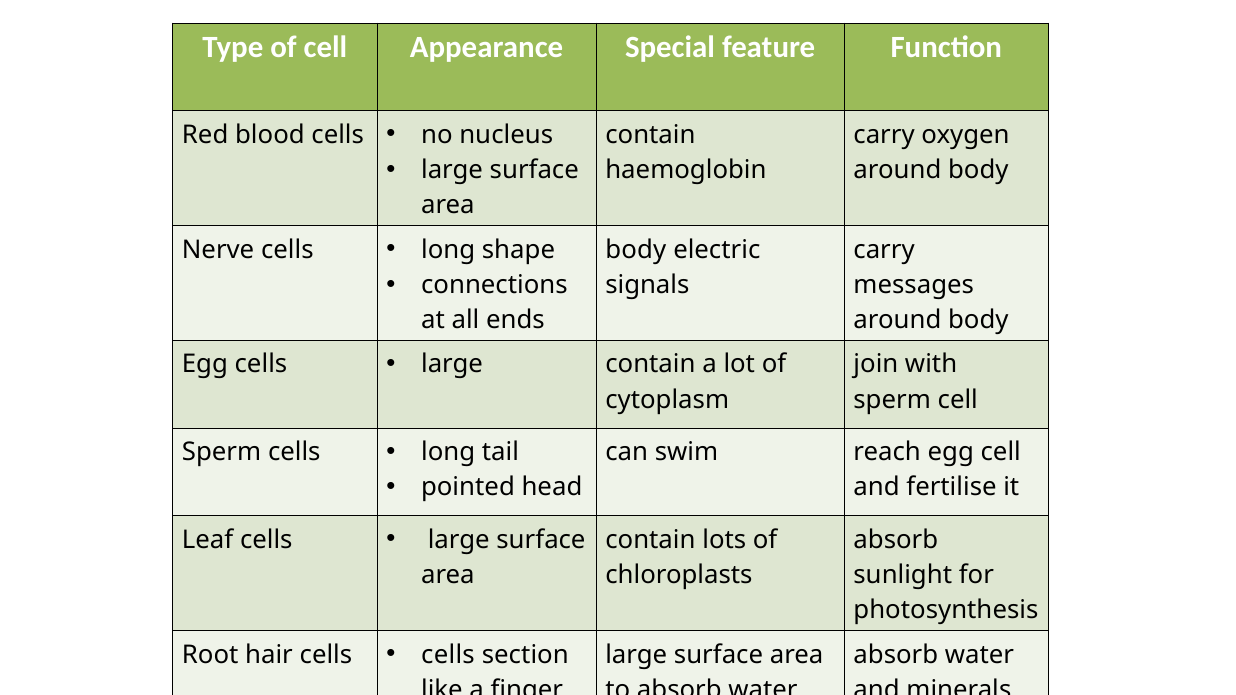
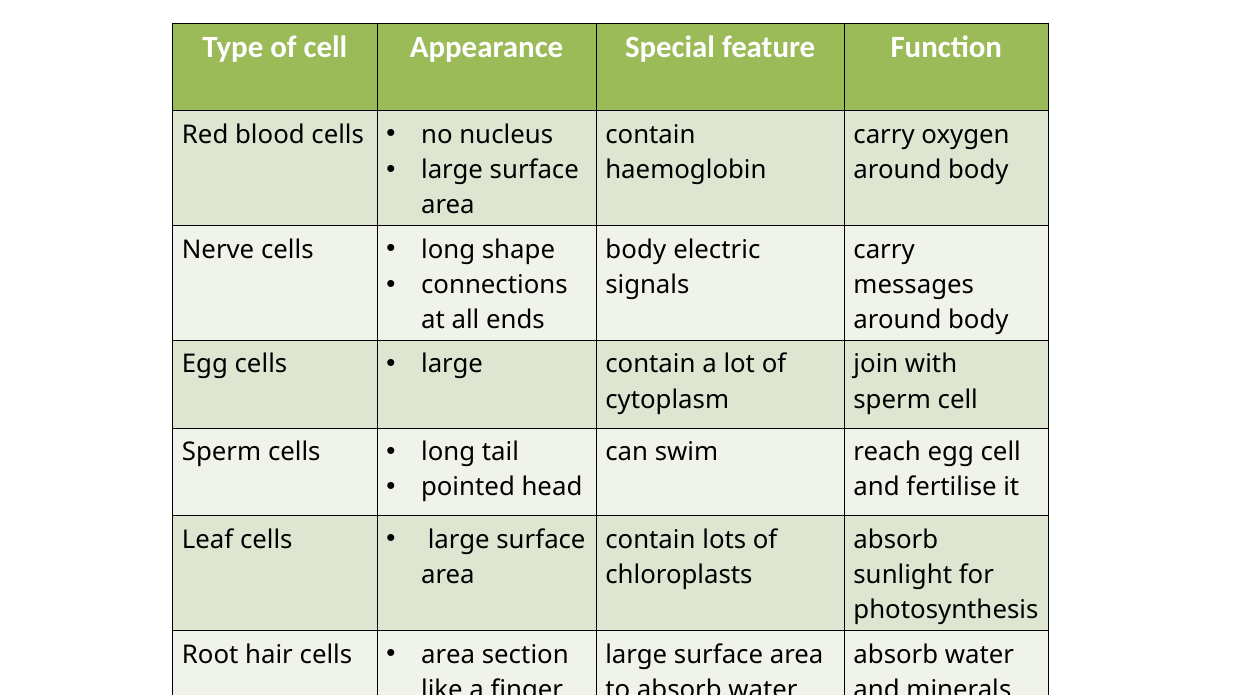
cells at (448, 655): cells -> area
